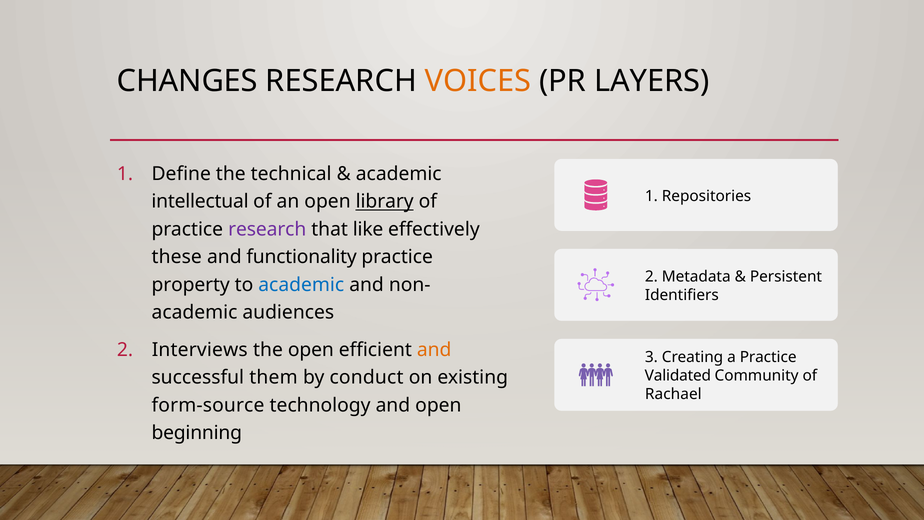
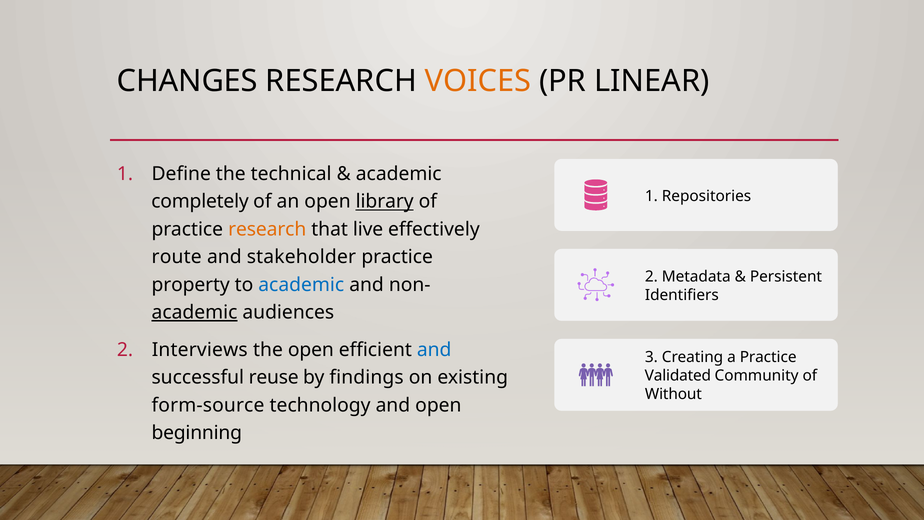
LAYERS: LAYERS -> LINEAR
intellectual: intellectual -> completely
research at (267, 229) colour: purple -> orange
like: like -> live
these: these -> route
functionality: functionality -> stakeholder
academic at (194, 312) underline: none -> present
and at (434, 350) colour: orange -> blue
them: them -> reuse
conduct: conduct -> findings
Rachael: Rachael -> Without
